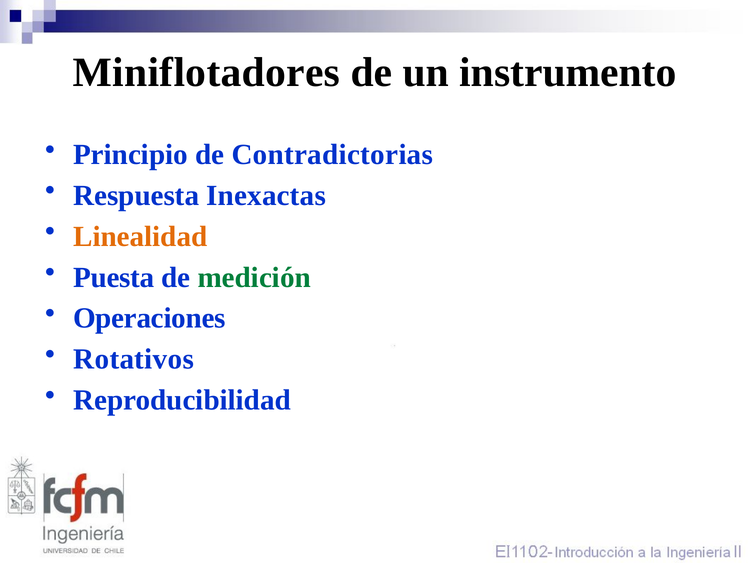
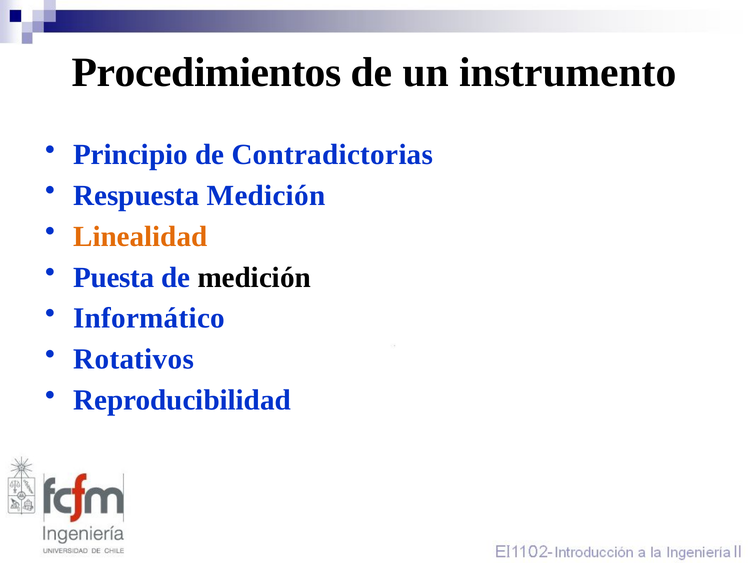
Miniflotadores: Miniflotadores -> Procedimientos
Respuesta Inexactas: Inexactas -> Medición
medición at (254, 277) colour: green -> black
Operaciones: Operaciones -> Informático
